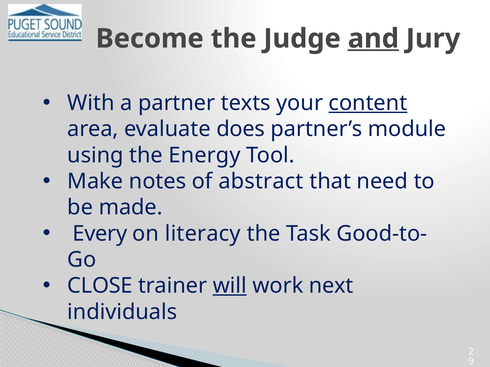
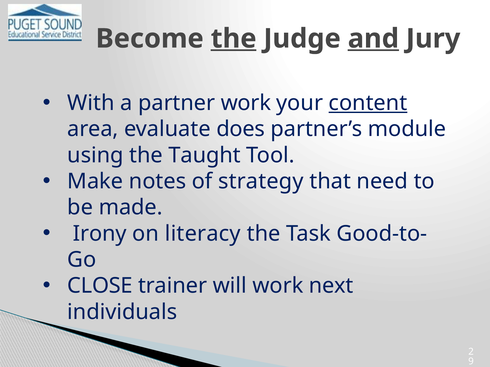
the at (234, 39) underline: none -> present
partner texts: texts -> work
Energy: Energy -> Taught
abstract: abstract -> strategy
Every: Every -> Irony
will underline: present -> none
